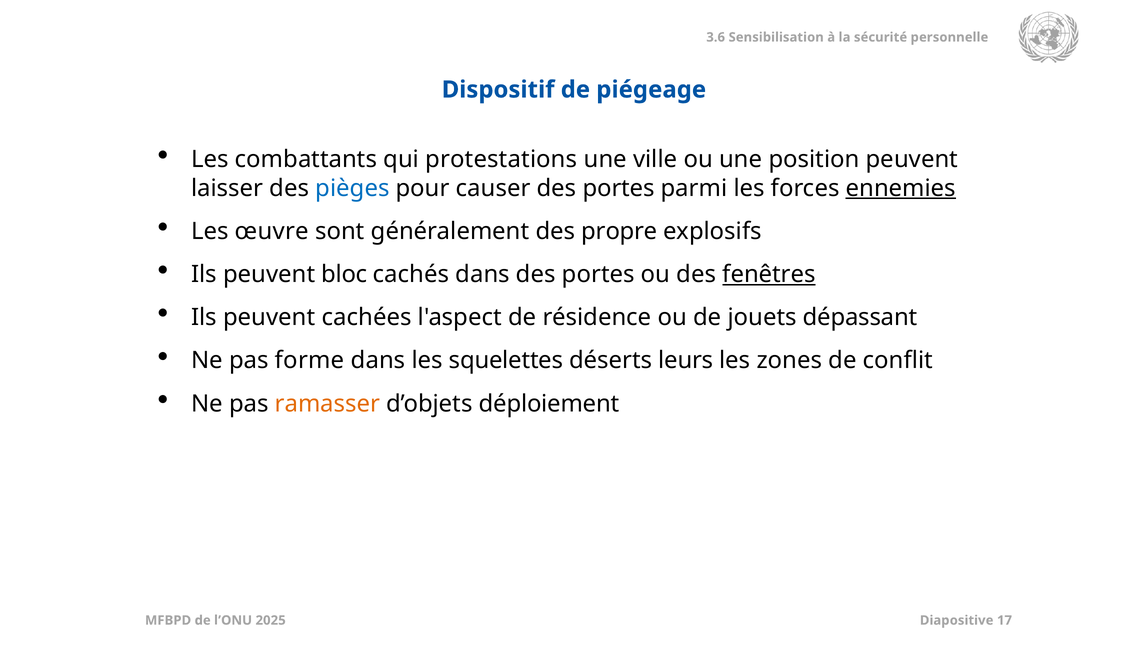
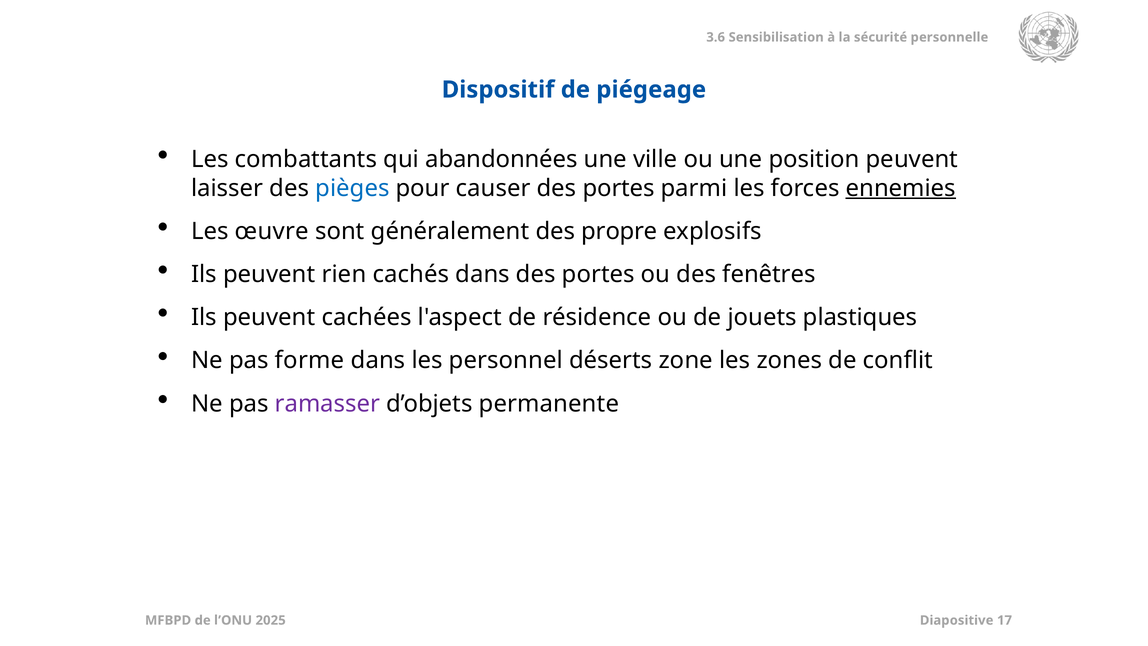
protestations: protestations -> abandonnées
bloc: bloc -> rien
fenêtres underline: present -> none
dépassant: dépassant -> plastiques
squelettes: squelettes -> personnel
leurs: leurs -> zone
ramasser colour: orange -> purple
déploiement: déploiement -> permanente
